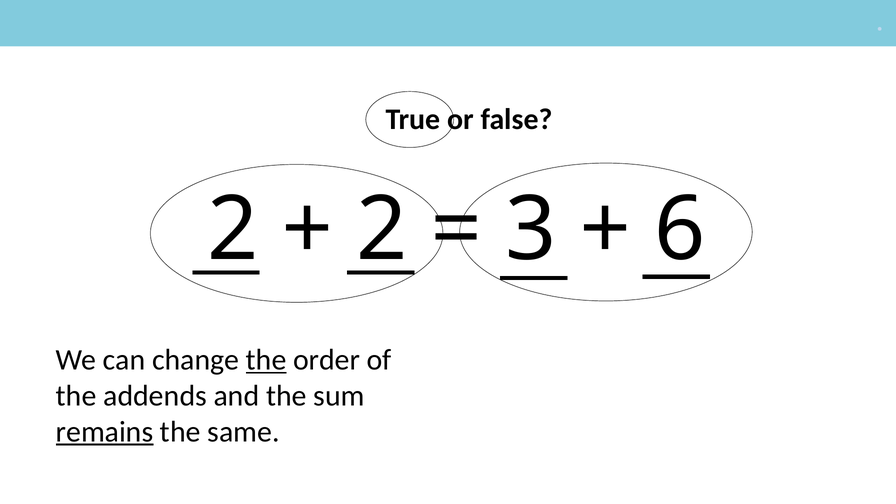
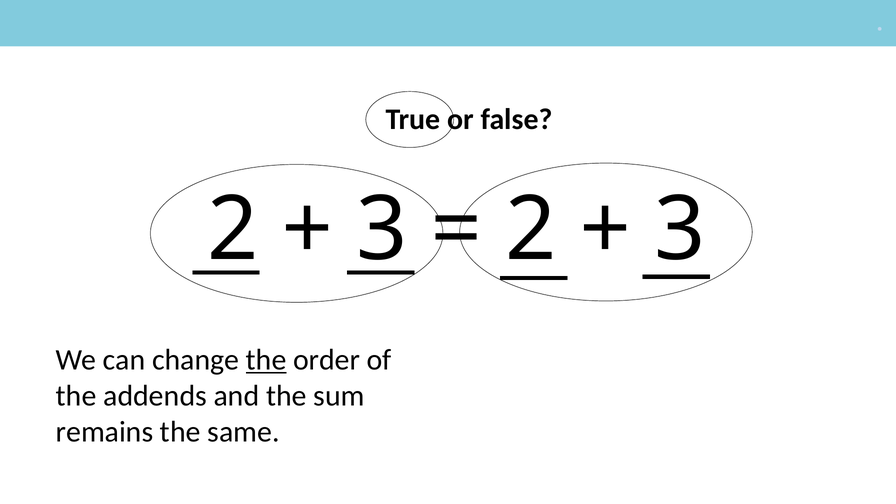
2 at (382, 230): 2 -> 3
3 at (531, 230): 3 -> 2
6 at (680, 230): 6 -> 3
remains underline: present -> none
